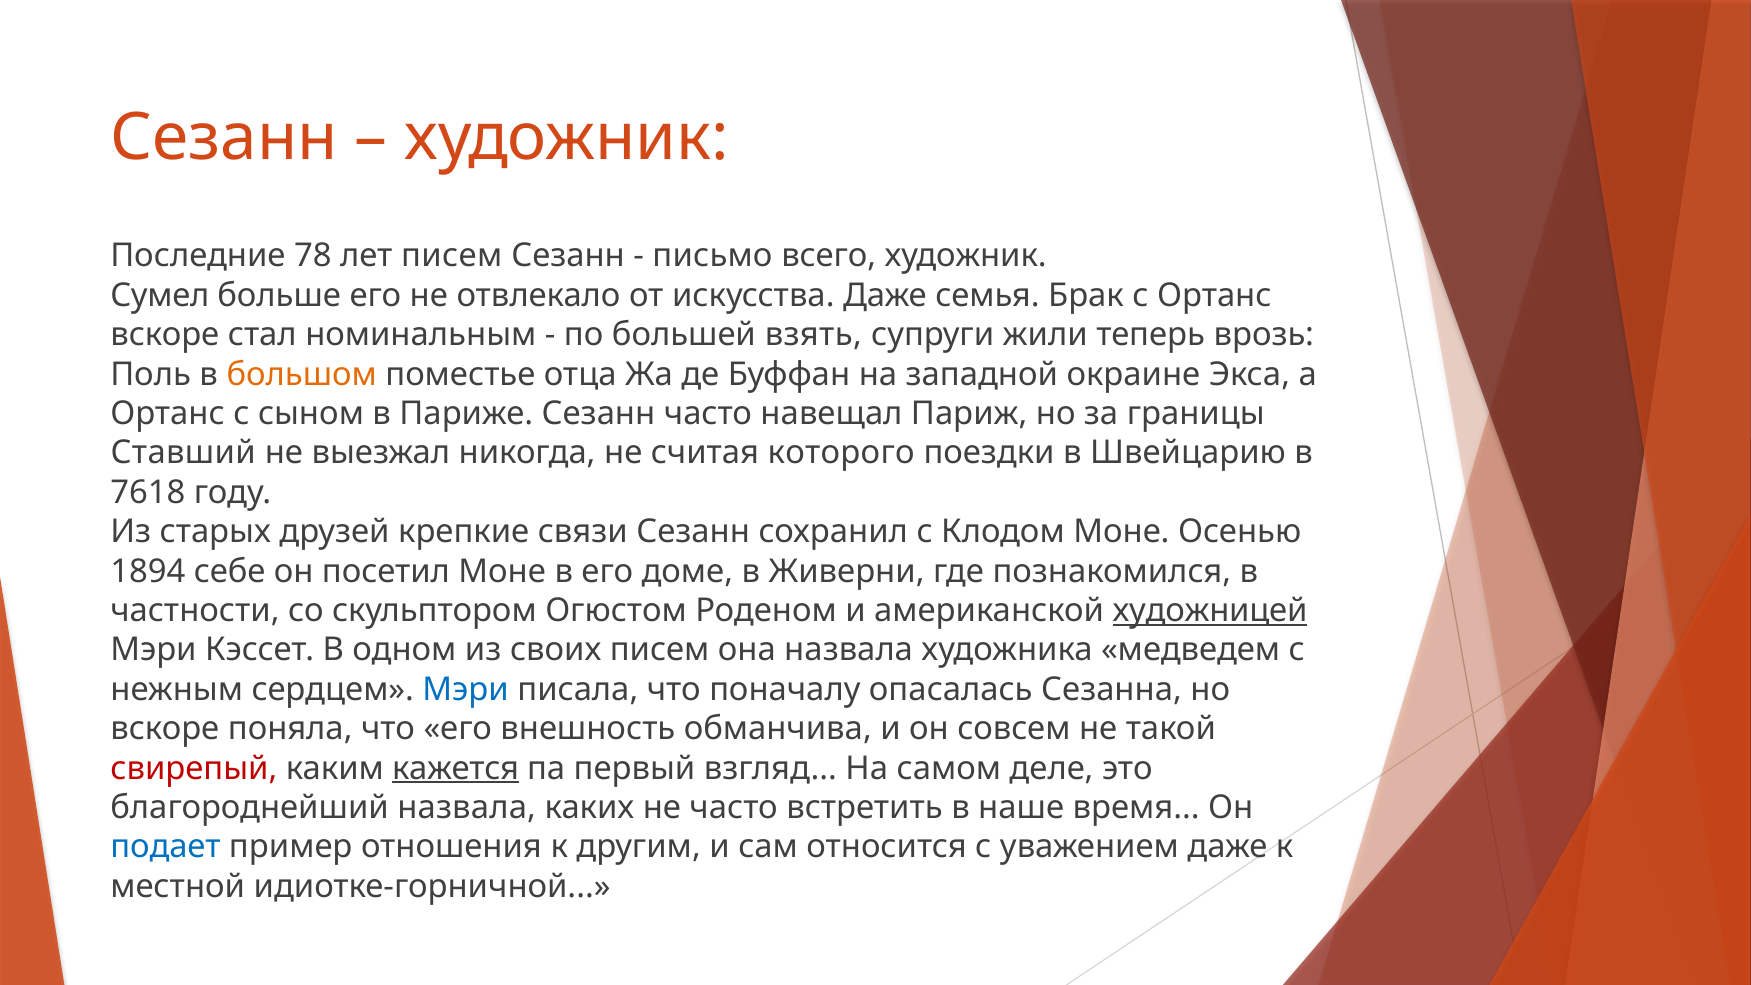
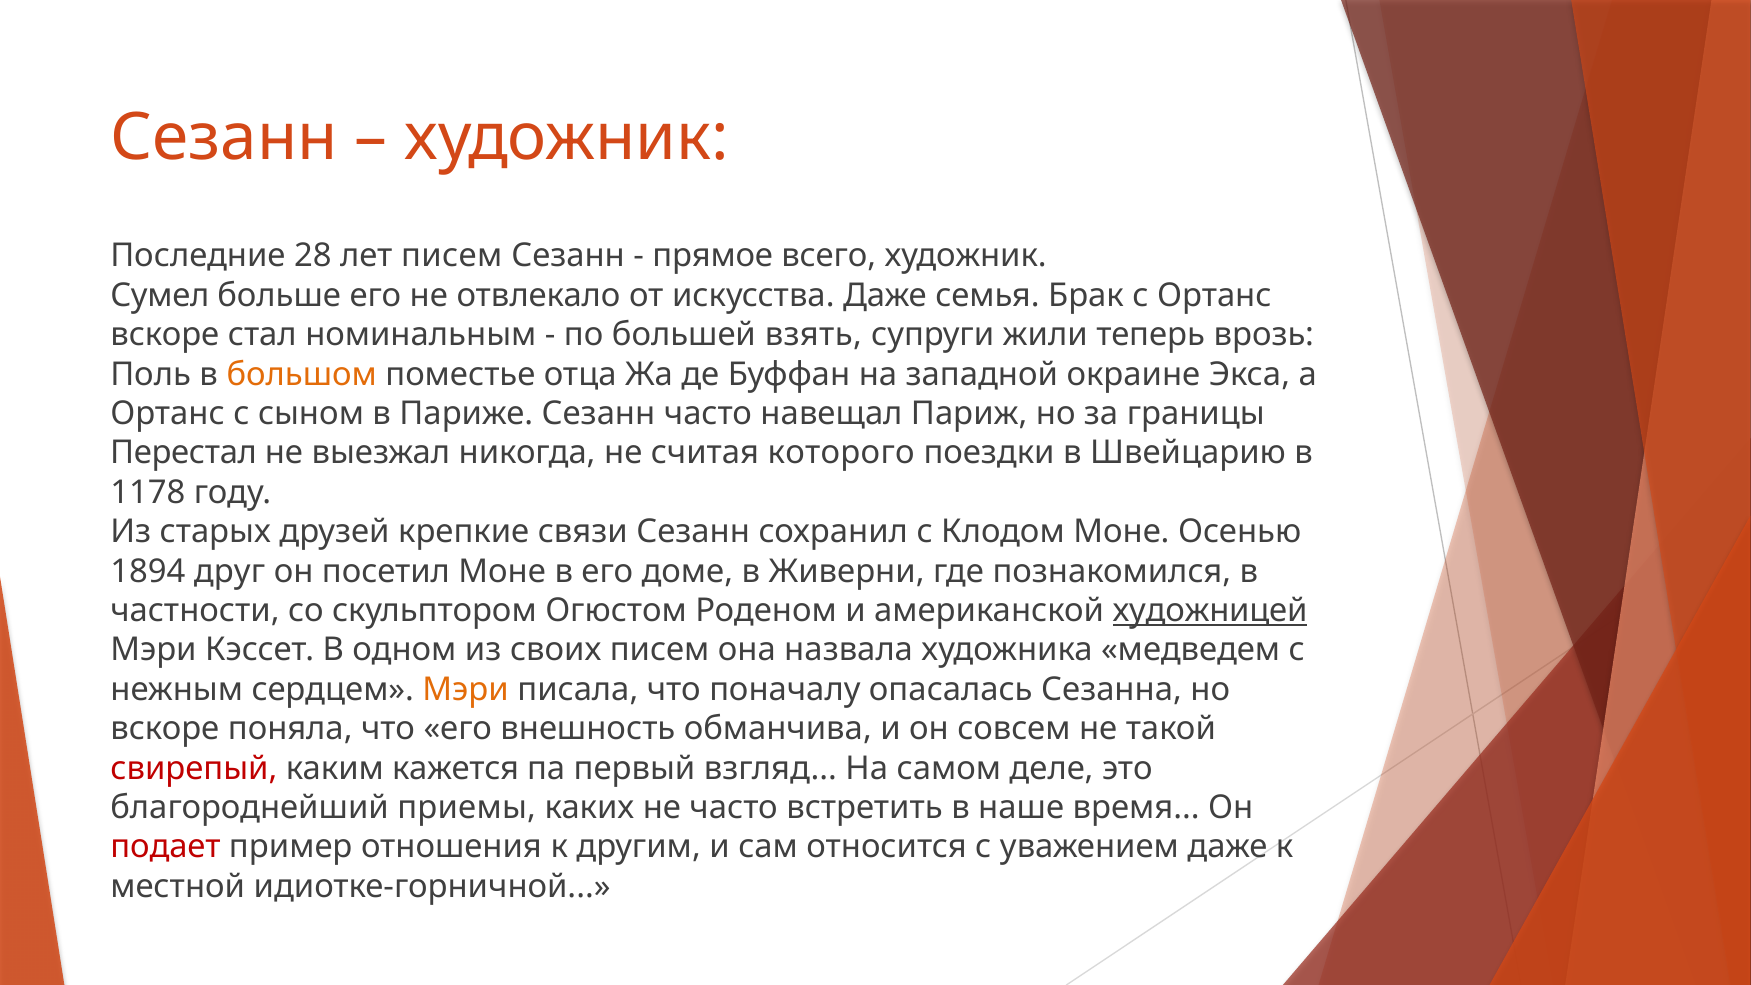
78: 78 -> 28
письмо: письмо -> прямое
Ставший: Ставший -> Перестал
7618: 7618 -> 1178
себе: себе -> друг
Мэри at (466, 689) colour: blue -> orange
кажется underline: present -> none
благороднейший назвала: назвала -> приемы
подает colour: blue -> red
